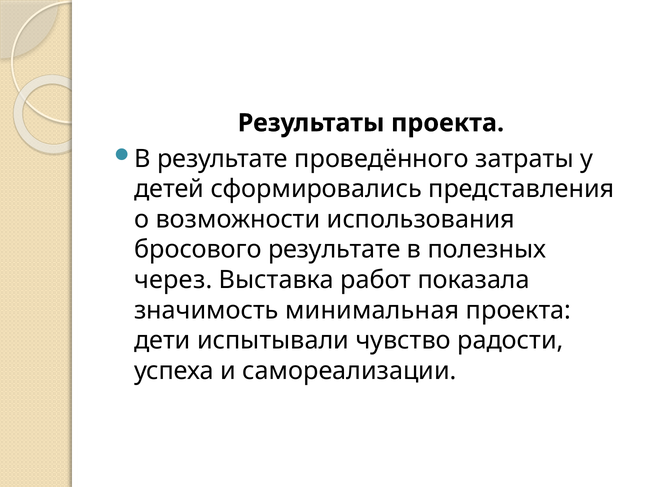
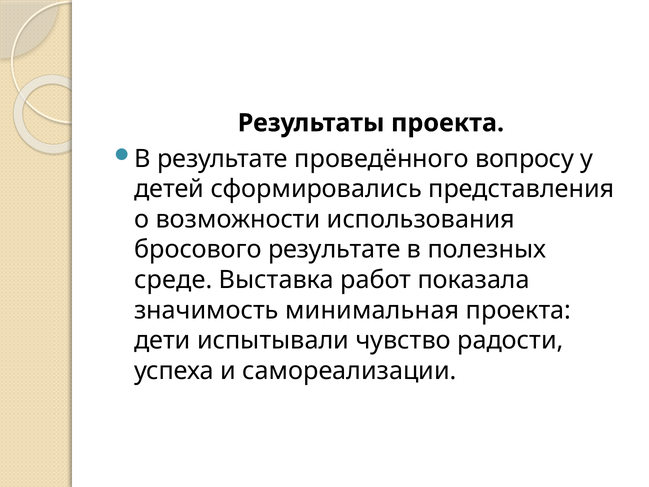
затраты: затраты -> вопросу
через: через -> среде
